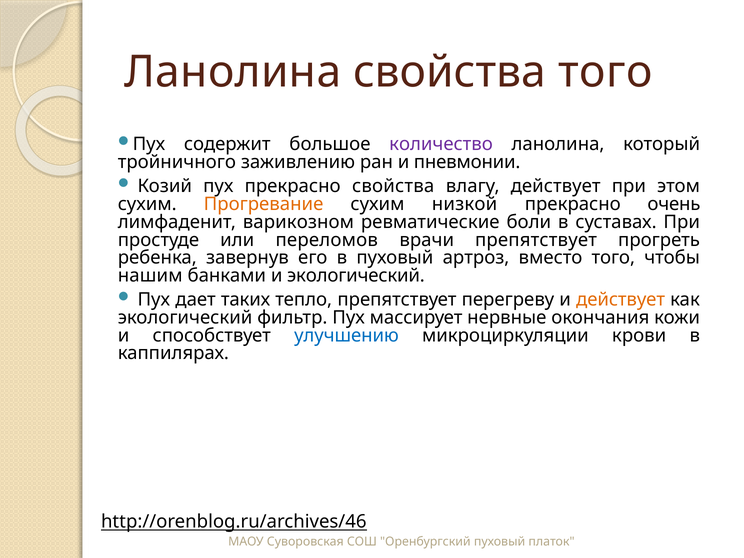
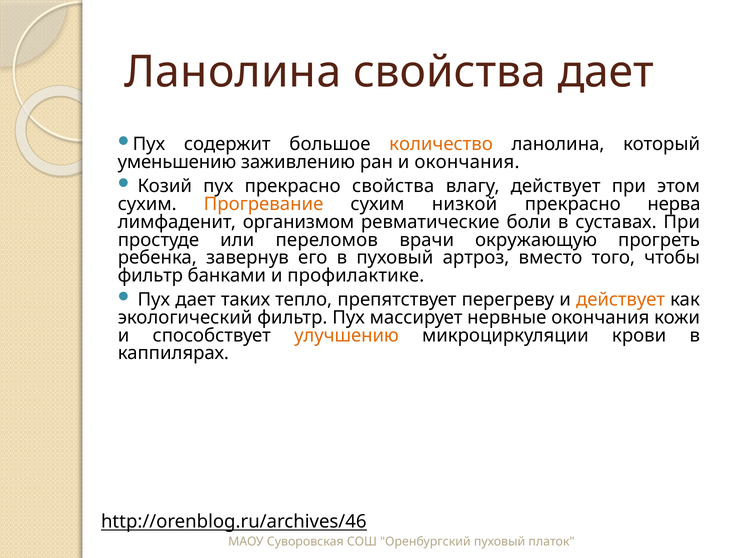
свойства того: того -> дает
количество colour: purple -> orange
тройничного: тройничного -> уменьшению
и пневмонии: пневмонии -> окончания
очень: очень -> нерва
варикозном: варикозном -> организмом
врачи препятствует: препятствует -> окружающую
нашим at (150, 276): нашим -> фильтр
и экологический: экологический -> профилактике
улучшению colour: blue -> orange
